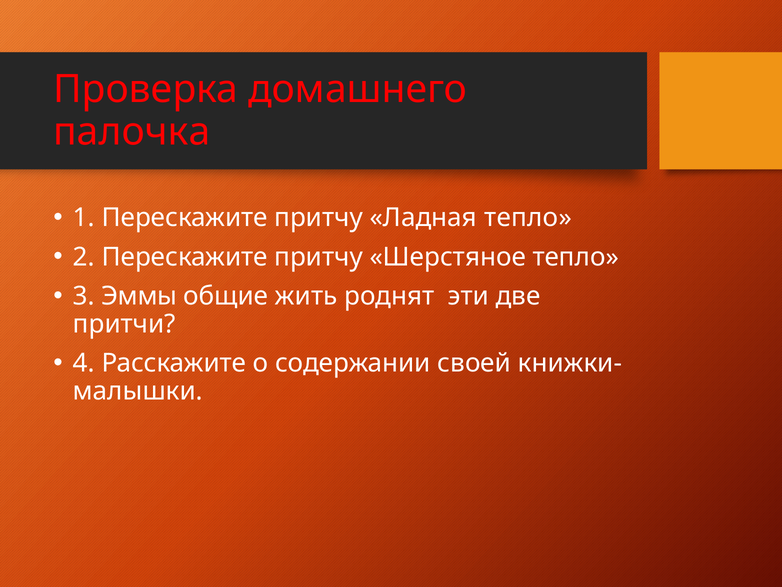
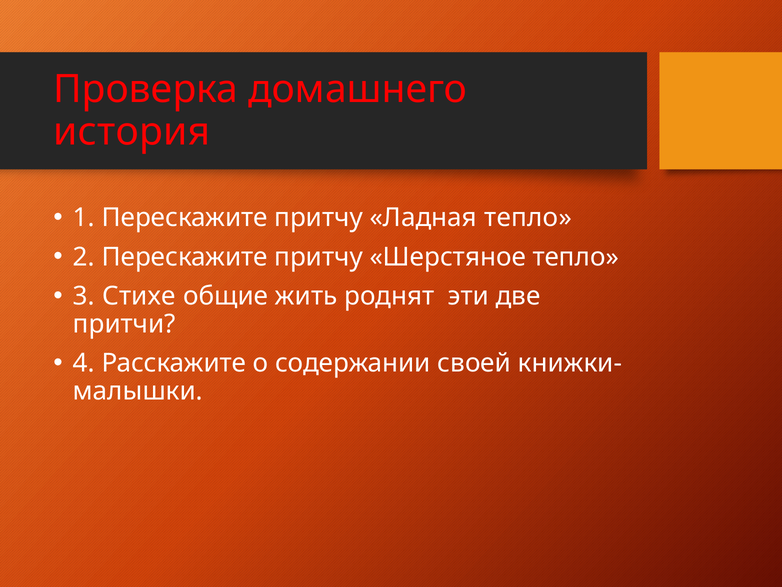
палочка: палочка -> история
Эммы: Эммы -> Стихе
